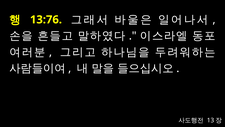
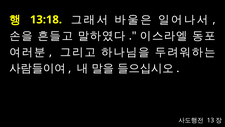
13:76: 13:76 -> 13:18
